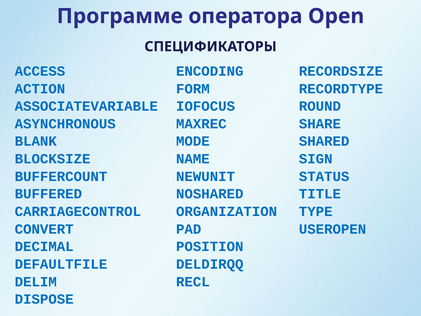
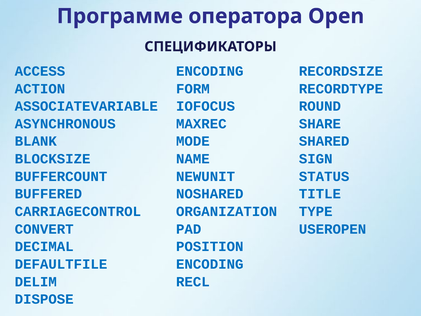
DELDIRQQ at (210, 264): DELDIRQQ -> ENCODING
